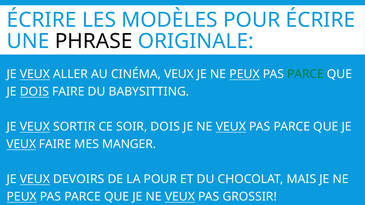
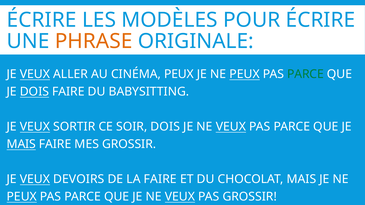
PHRASE colour: black -> orange
CINÉMA VEUX: VEUX -> PEUX
VEUX at (21, 144): VEUX -> MAIS
MES MANGER: MANGER -> GROSSIR
LA POUR: POUR -> FAIRE
